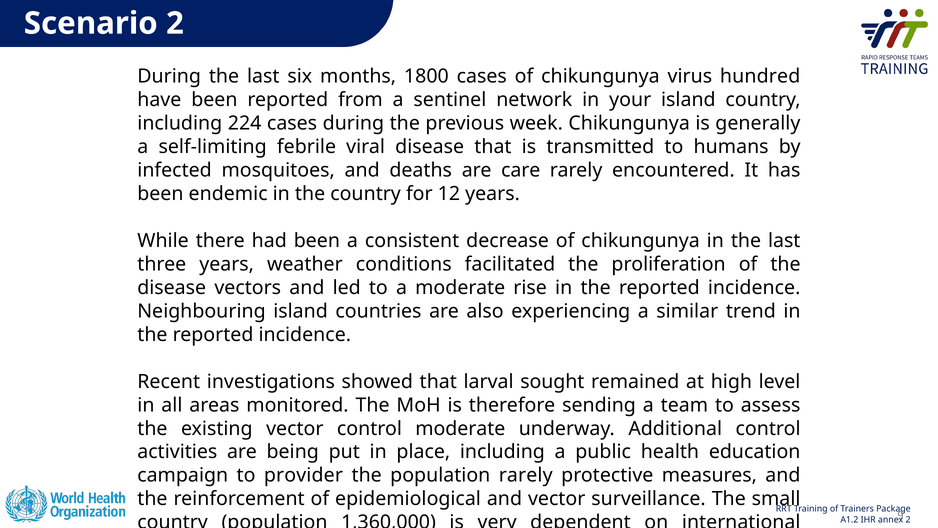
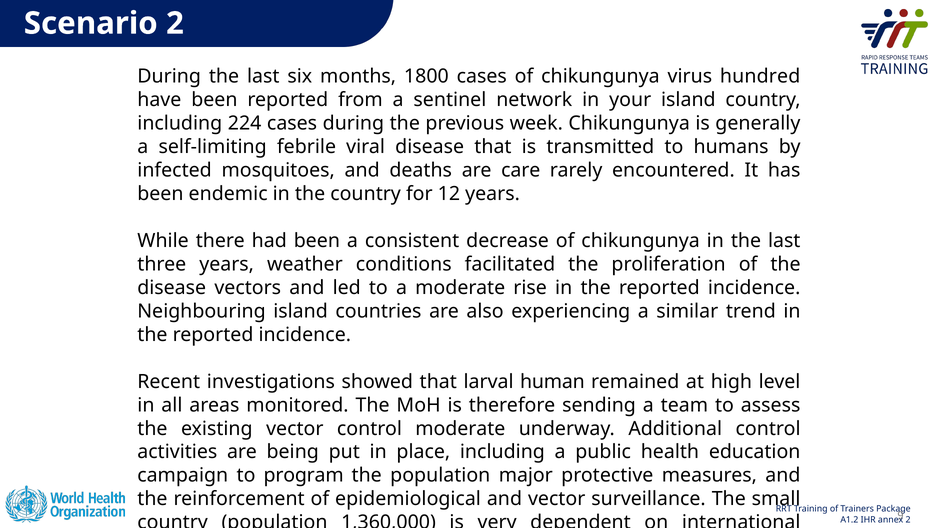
sought: sought -> human
provider: provider -> program
population rarely: rarely -> major
